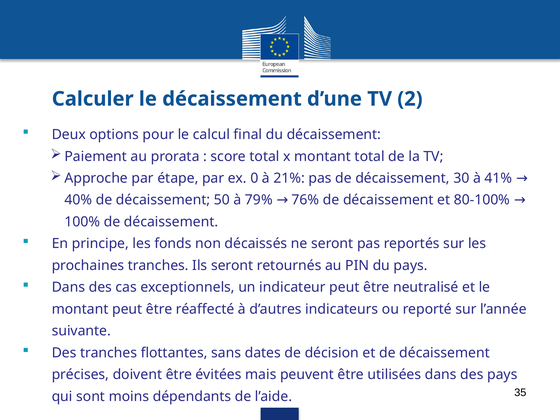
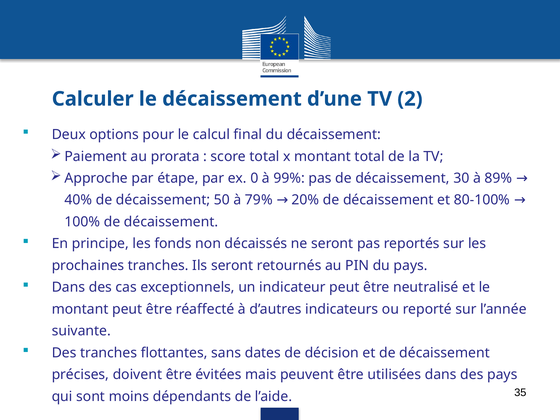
21%: 21% -> 99%
41%: 41% -> 89%
76%: 76% -> 20%
